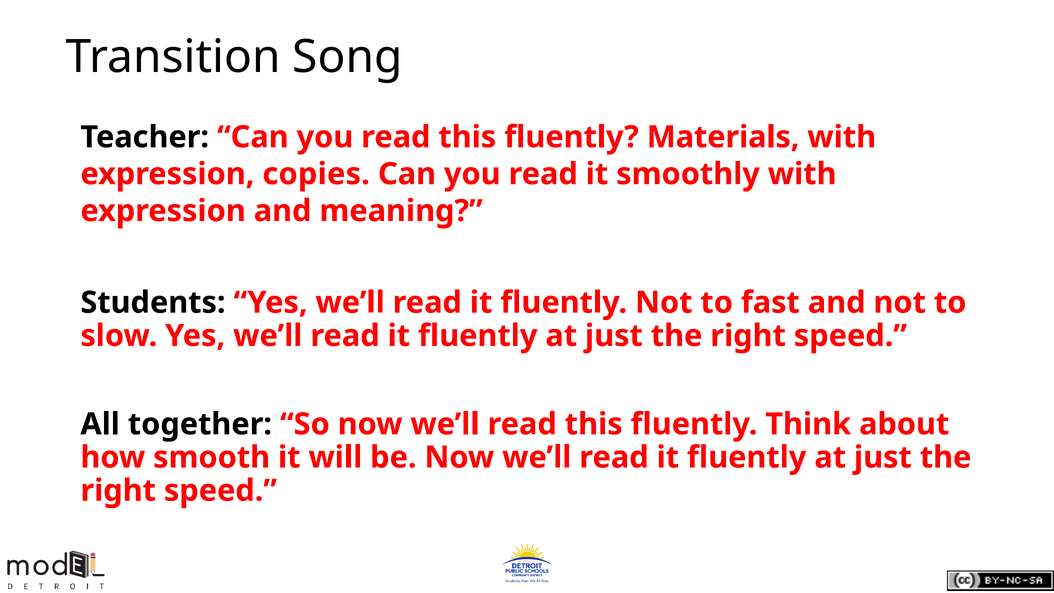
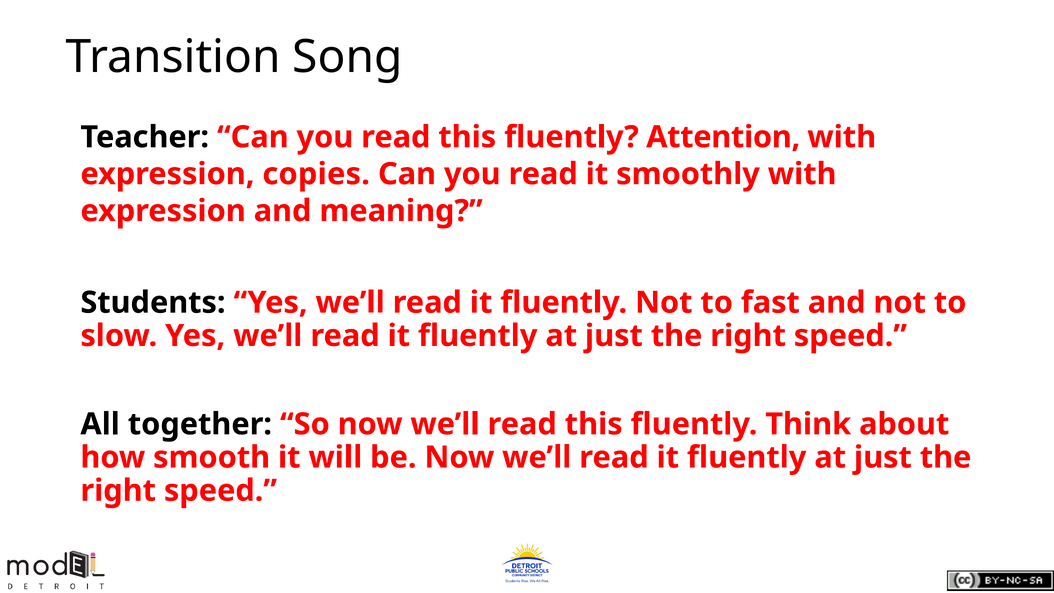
Materials: Materials -> Attention
